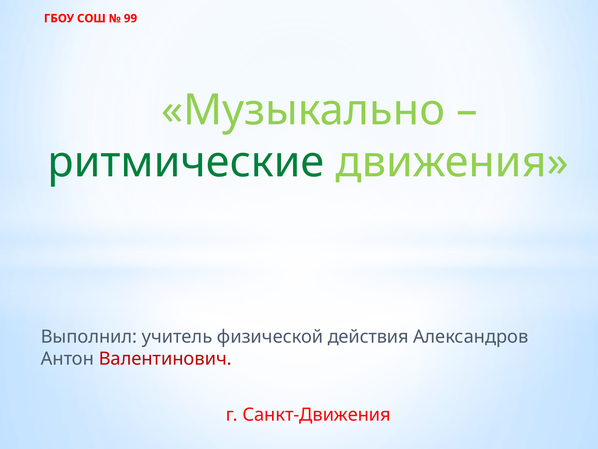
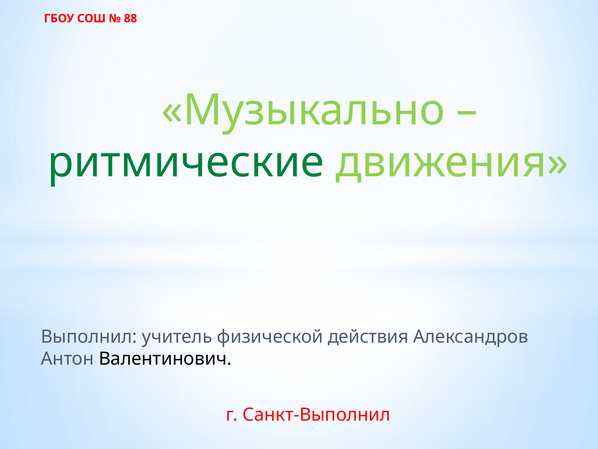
99: 99 -> 88
Валентинович colour: red -> black
Санкт-Движения: Санкт-Движения -> Санкт-Выполнил
